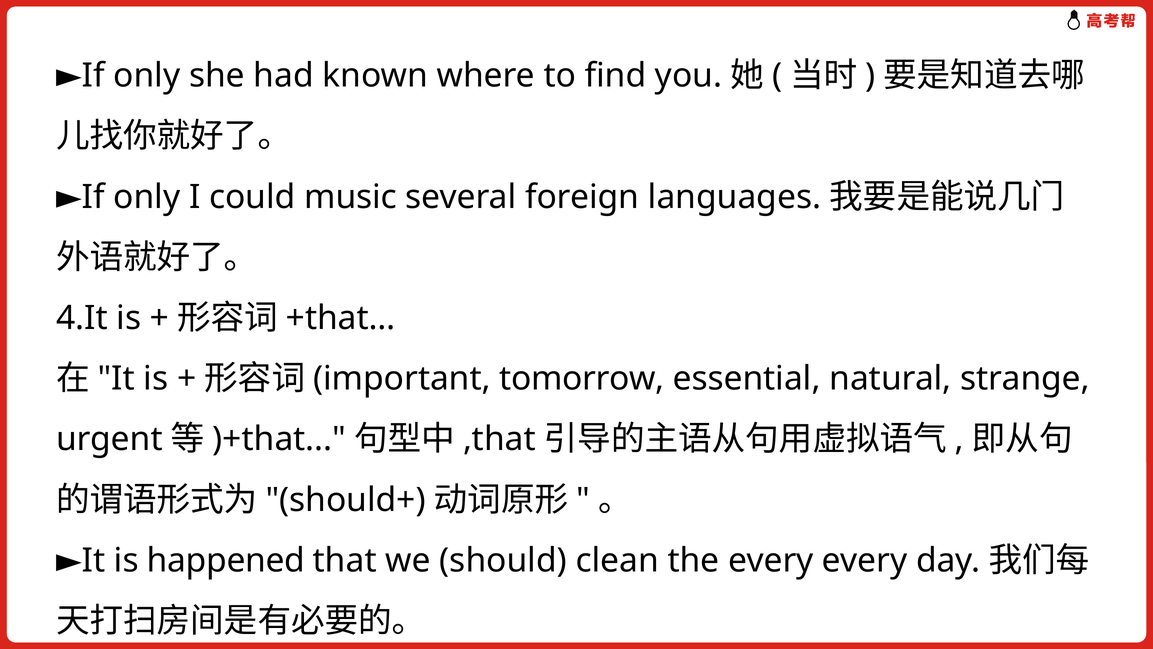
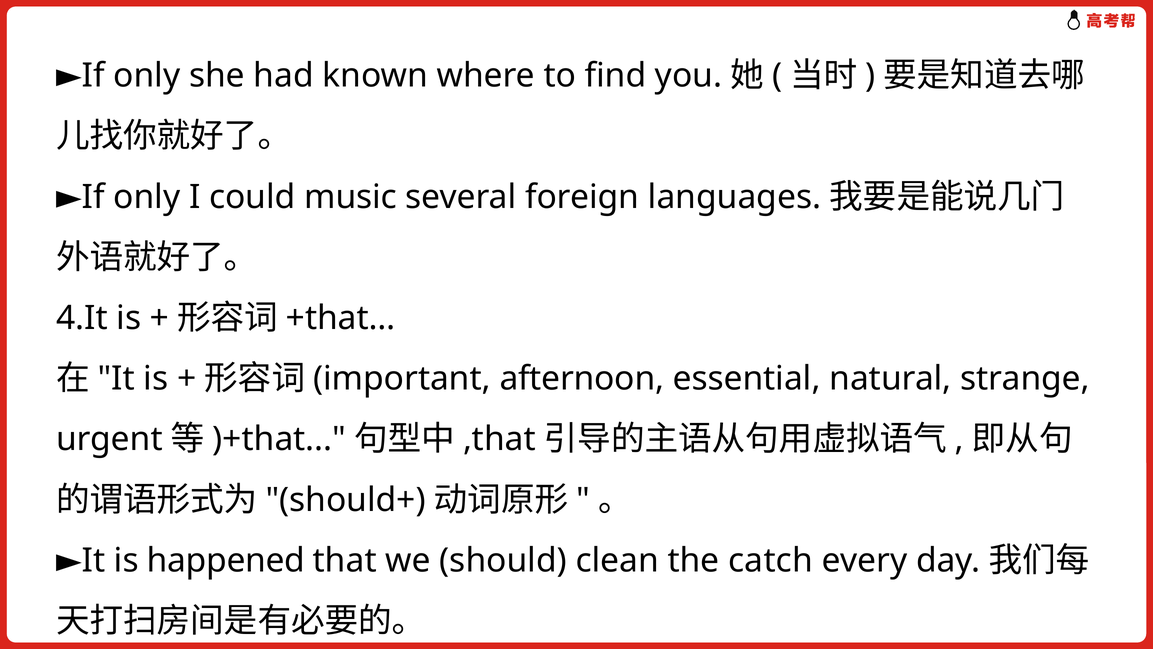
tomorrow: tomorrow -> afternoon
the every: every -> catch
